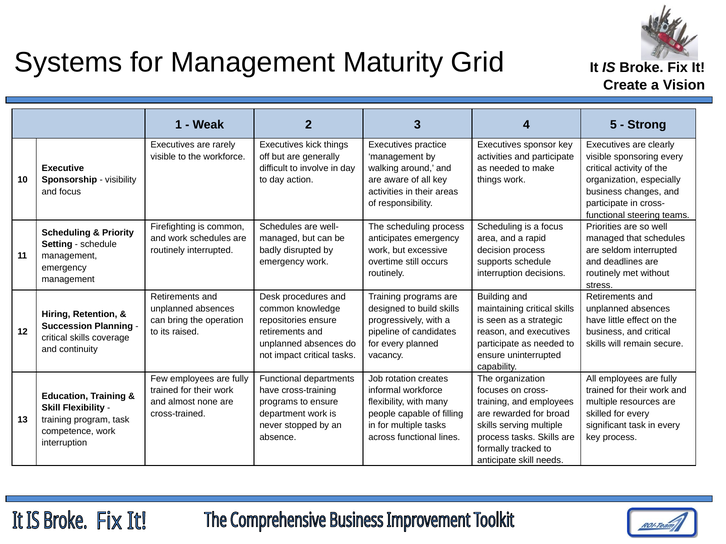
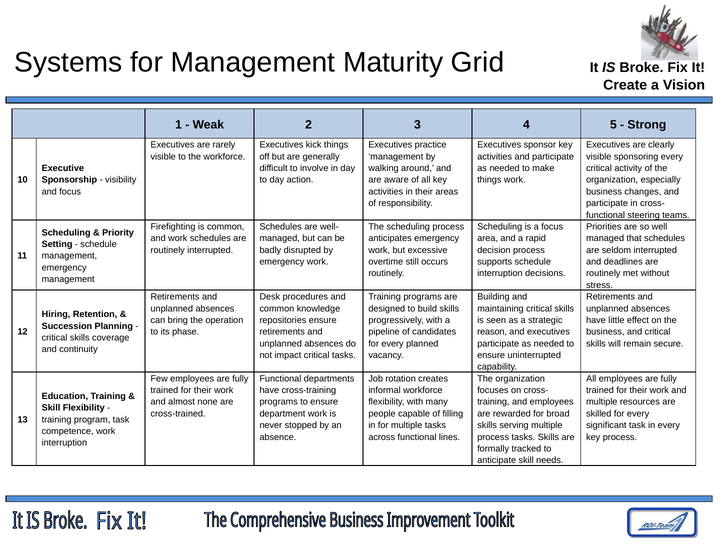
raised: raised -> phase
